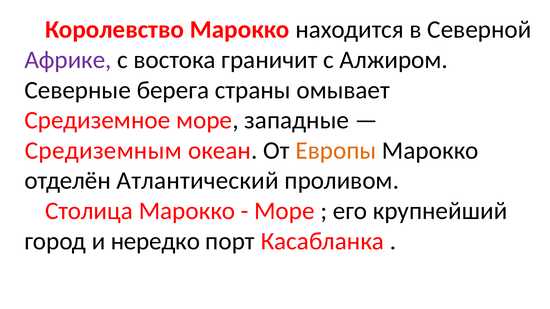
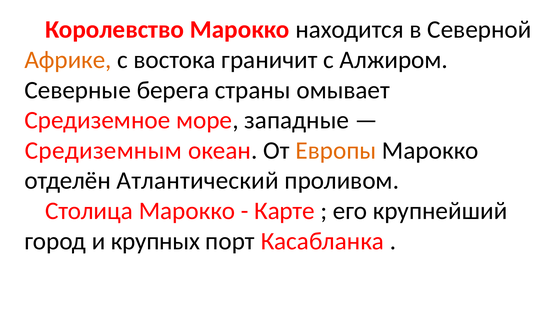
Африке colour: purple -> orange
Море at (284, 211): Море -> Карте
нередко: нередко -> крупных
